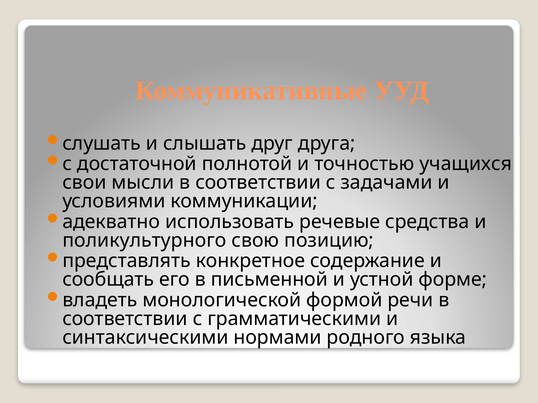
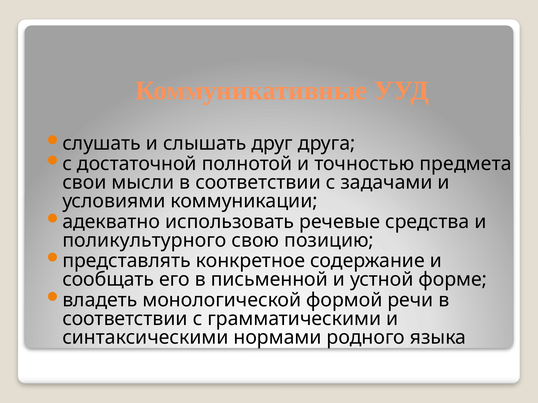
учащихся: учащихся -> предмета
